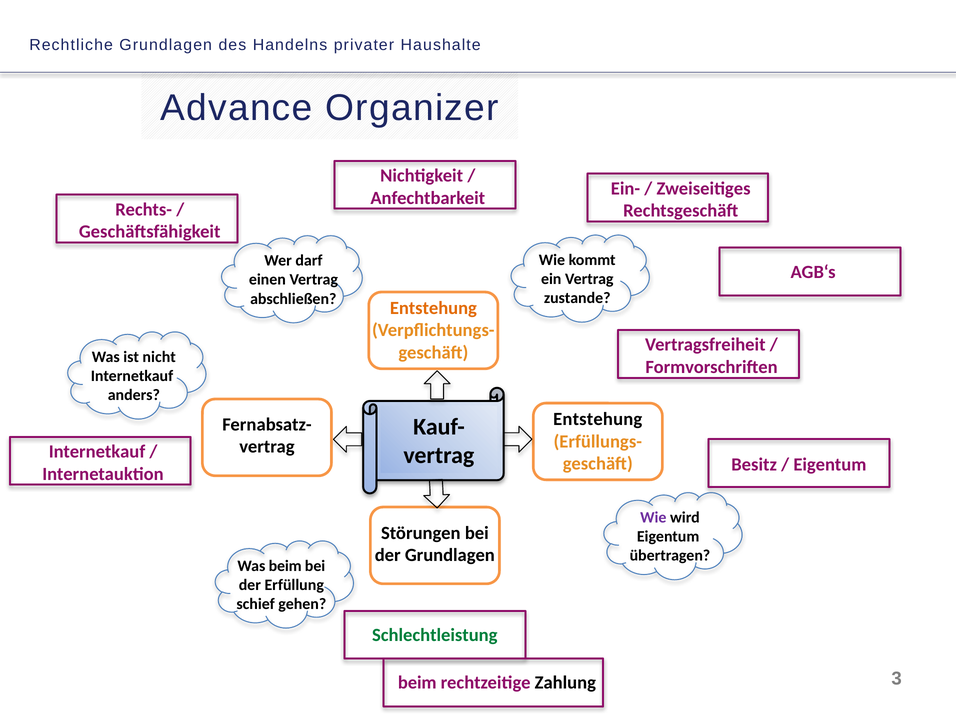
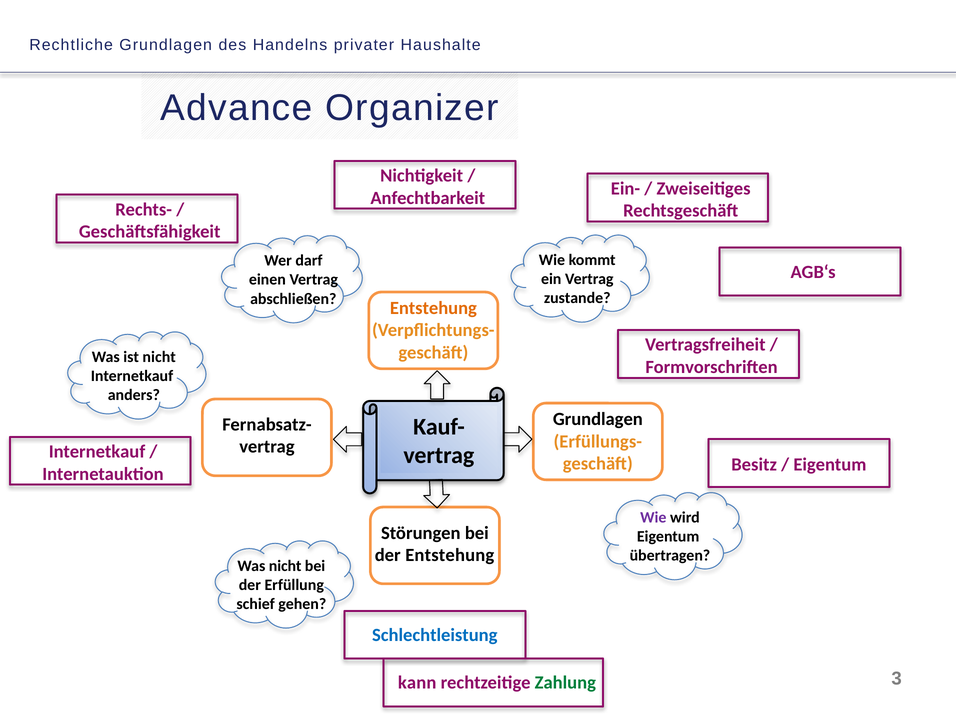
Entstehung at (598, 419): Entstehung -> Grundlagen
der Grundlagen: Grundlagen -> Entstehung
Was beim: beim -> nicht
Schlechtleistung colour: green -> blue
beim at (417, 683): beim -> kann
Zahlung colour: black -> green
